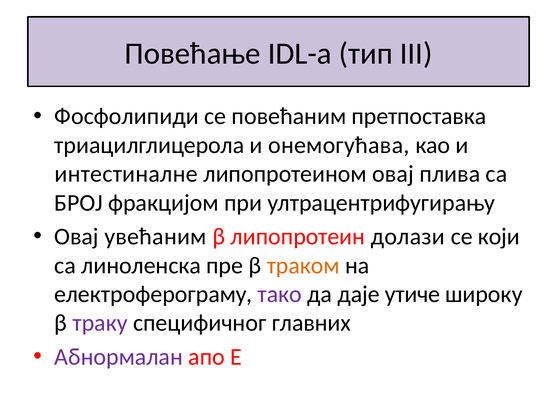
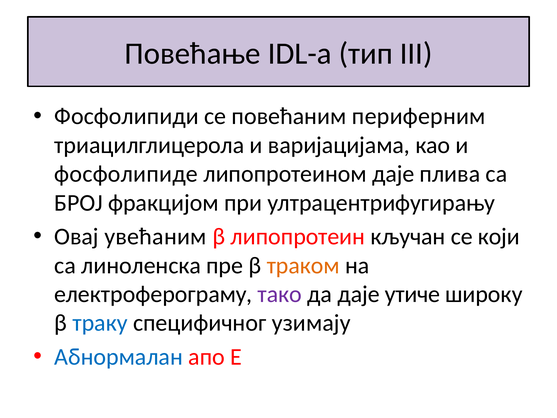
претпоставка: претпоставка -> периферним
онемогућава: онемогућава -> варијацијама
интестиналне: интестиналне -> фосфолипиде
липопротеином овај: овај -> даје
долази: долази -> кључан
траку colour: purple -> blue
главних: главних -> узимају
Абнормалан colour: purple -> blue
